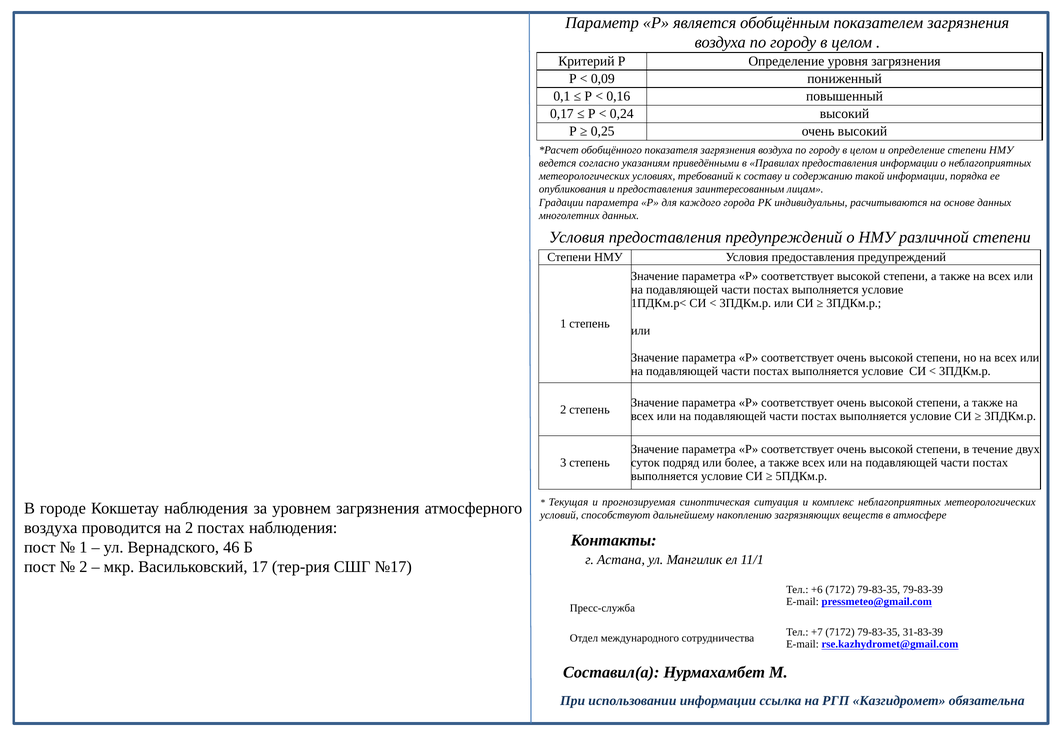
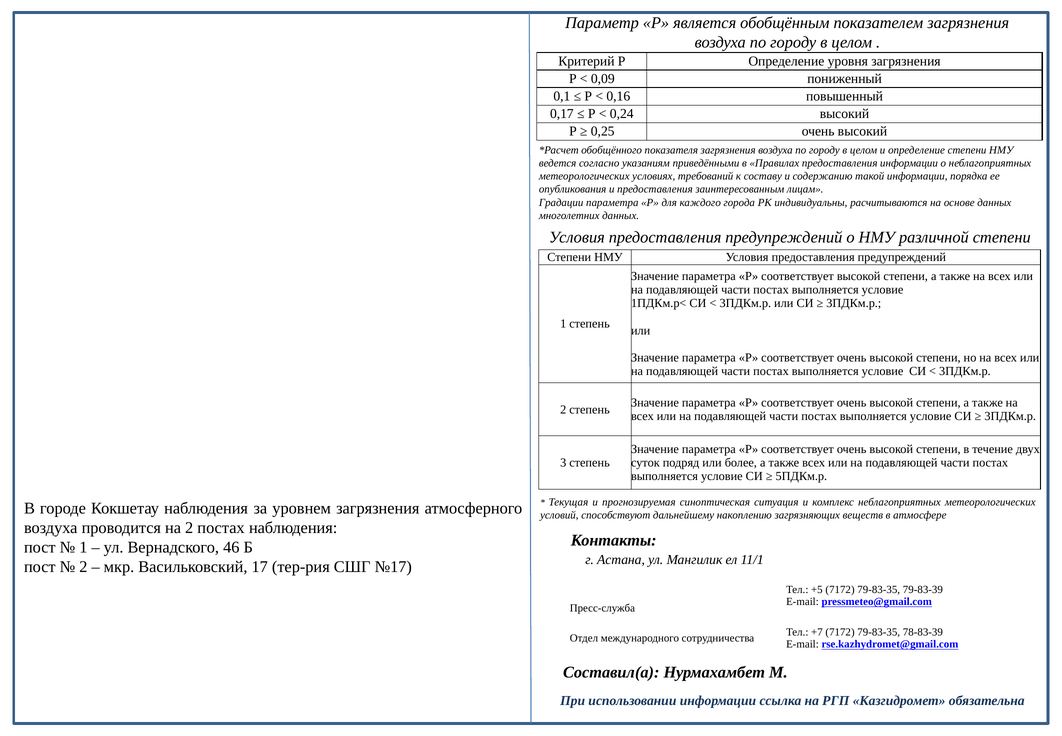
+6: +6 -> +5
31-83-39: 31-83-39 -> 78-83-39
